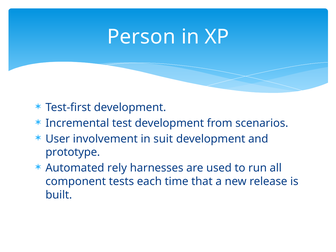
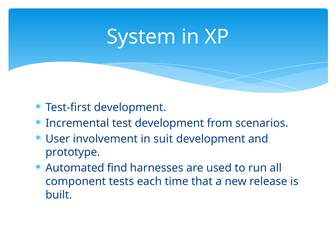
Person: Person -> System
rely: rely -> find
